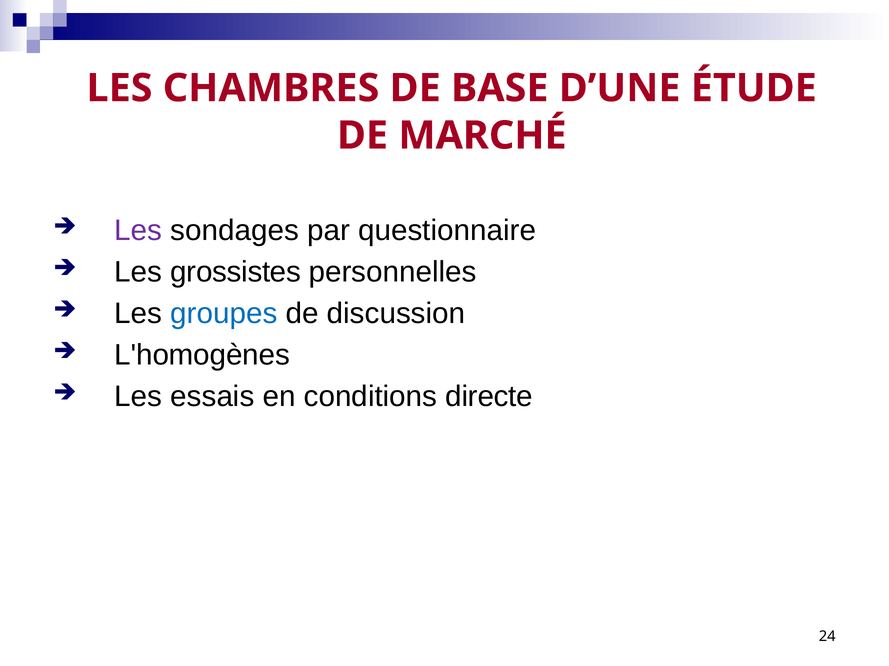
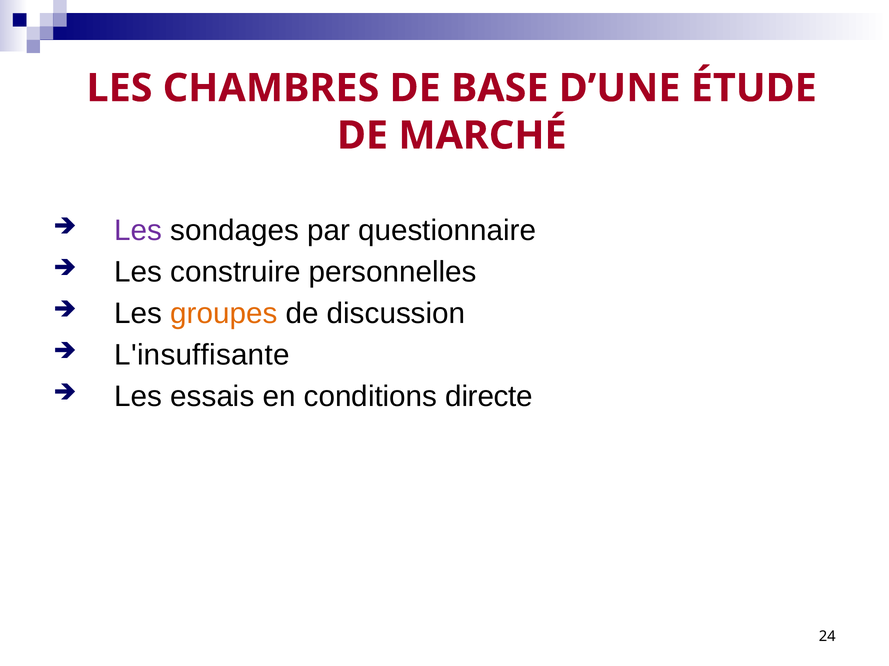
grossistes: grossistes -> construire
groupes colour: blue -> orange
L'homogènes: L'homogènes -> L'insuffisante
